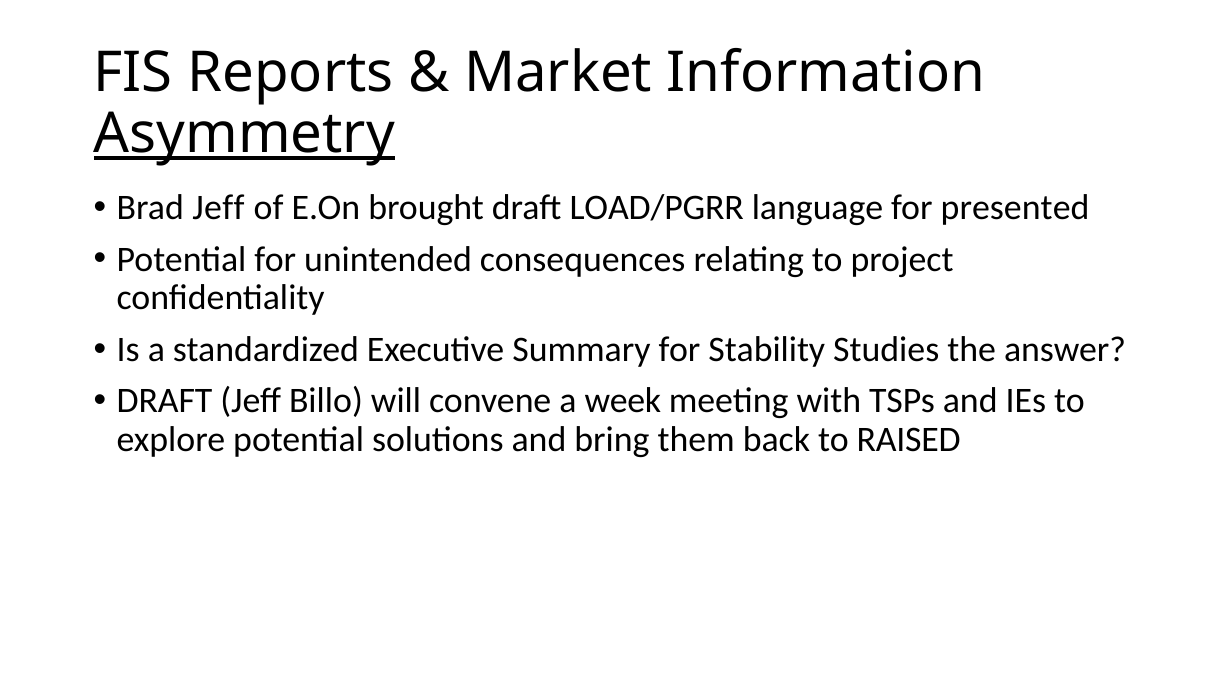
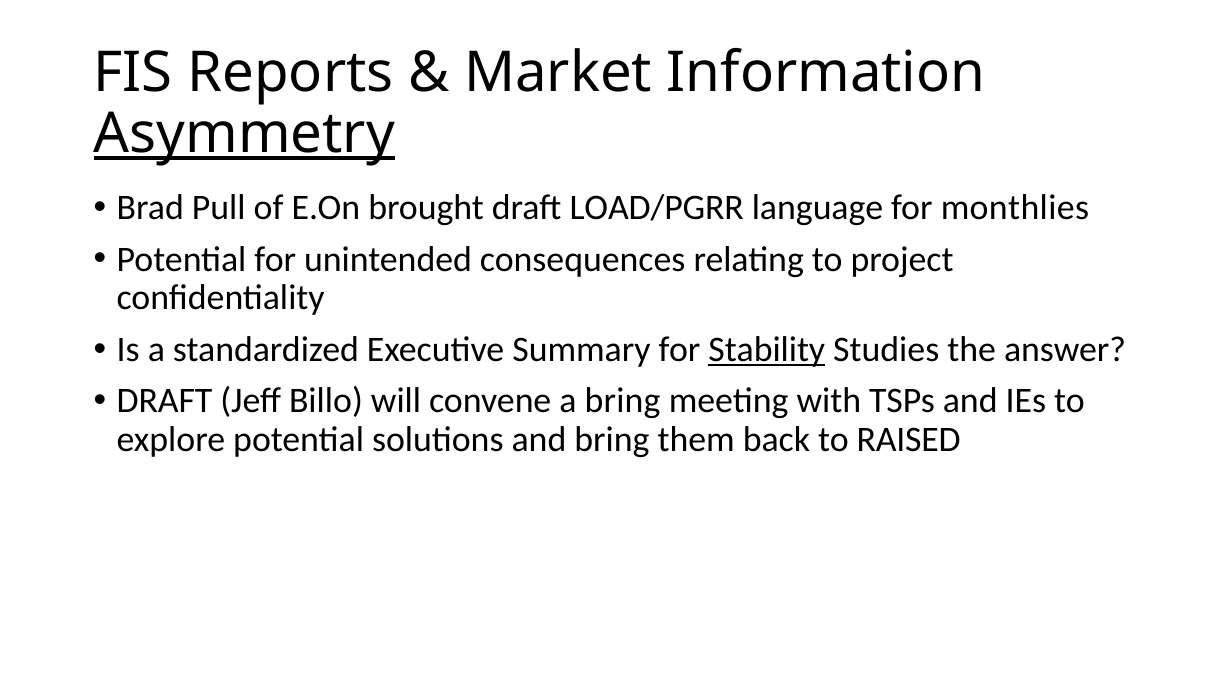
Brad Jeff: Jeff -> Pull
presented: presented -> monthlies
Stability underline: none -> present
a week: week -> bring
